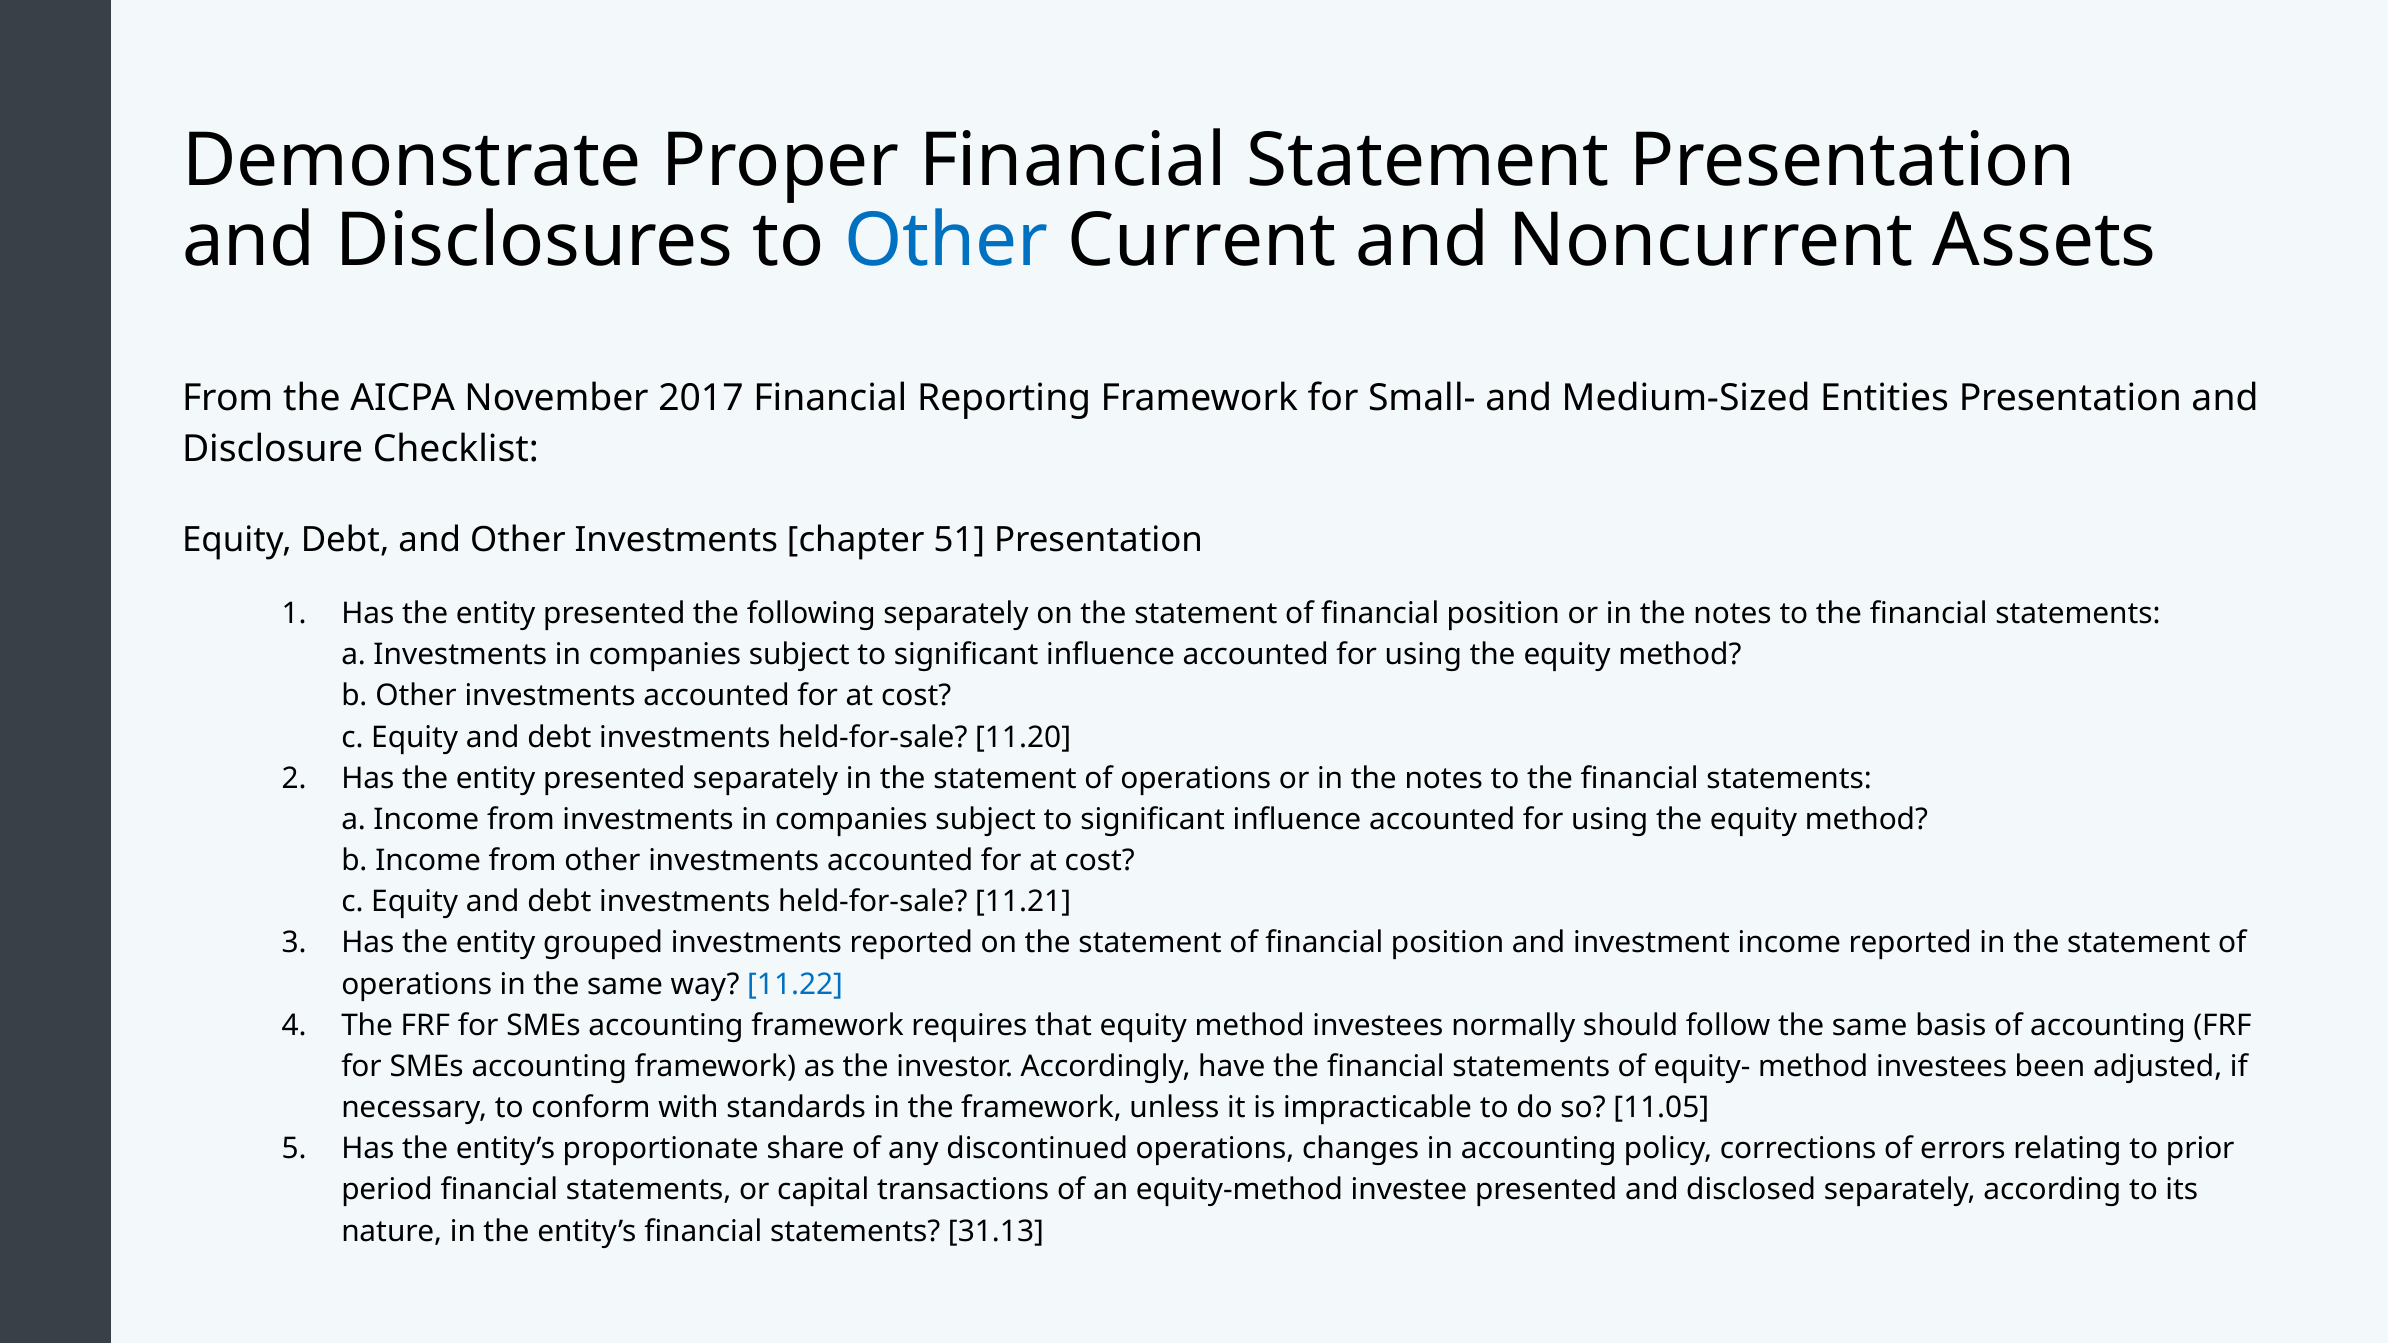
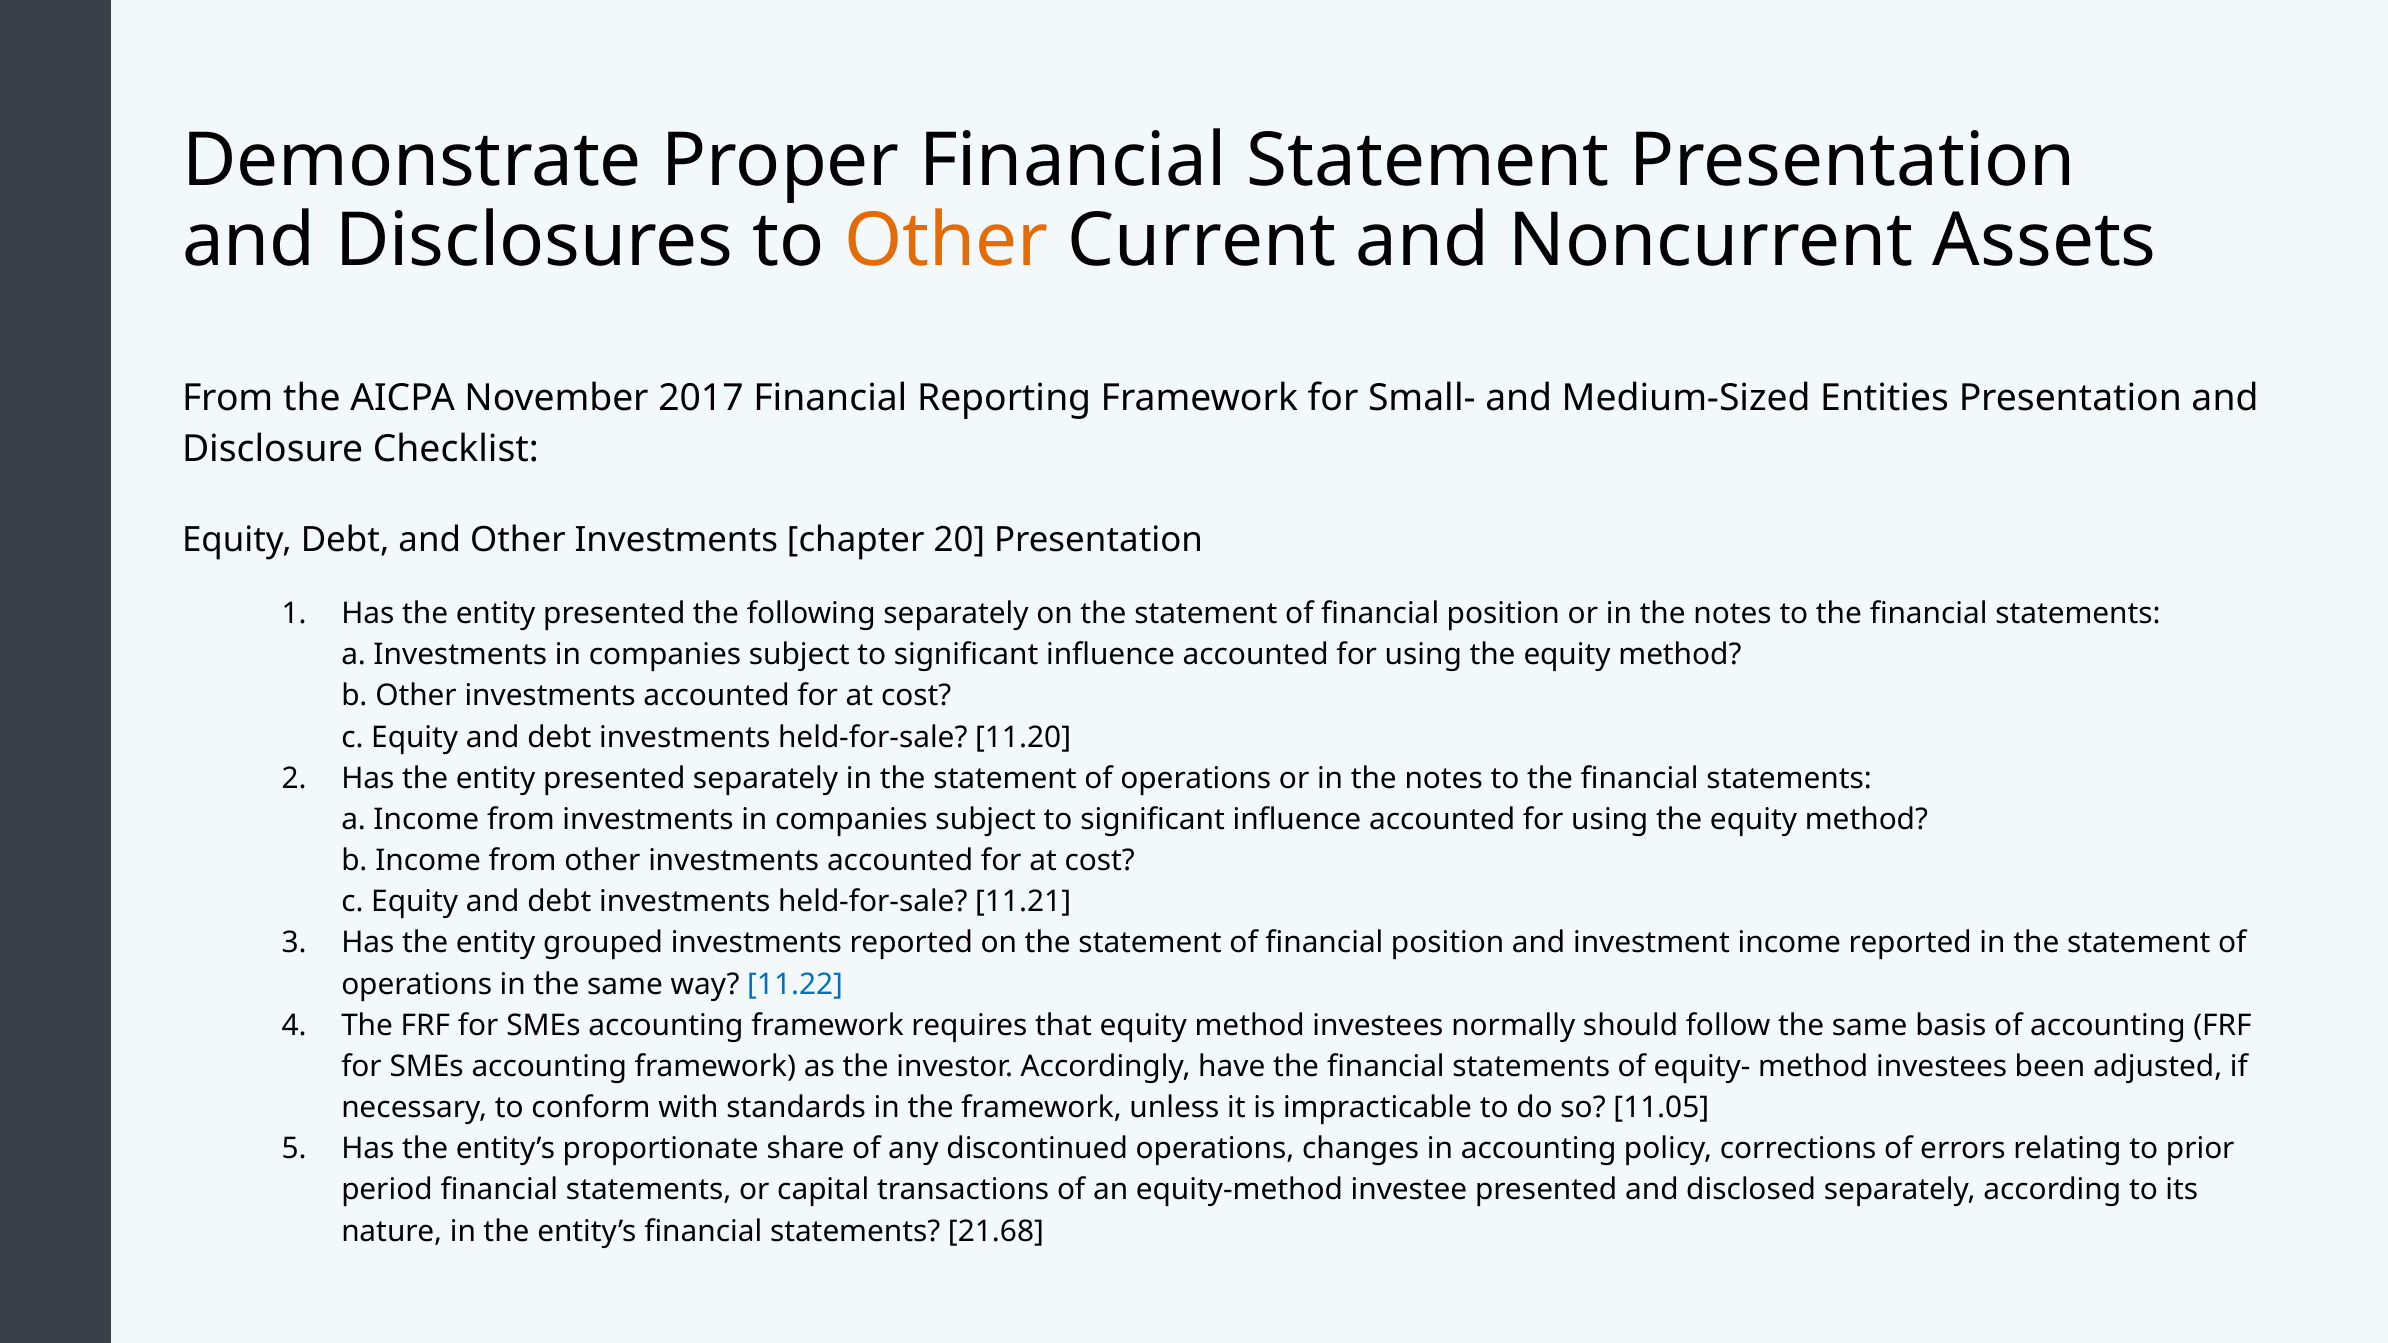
Other at (946, 241) colour: blue -> orange
51: 51 -> 20
31.13: 31.13 -> 21.68
